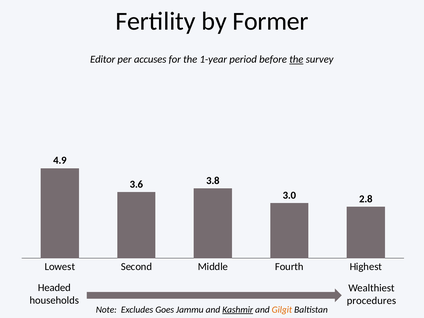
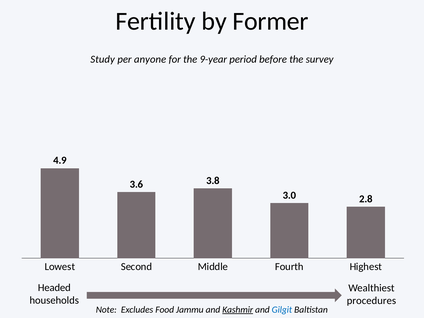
Editor: Editor -> Study
accuses: accuses -> anyone
1-year: 1-year -> 9-year
the at (296, 59) underline: present -> none
Goes: Goes -> Food
Gilgit colour: orange -> blue
